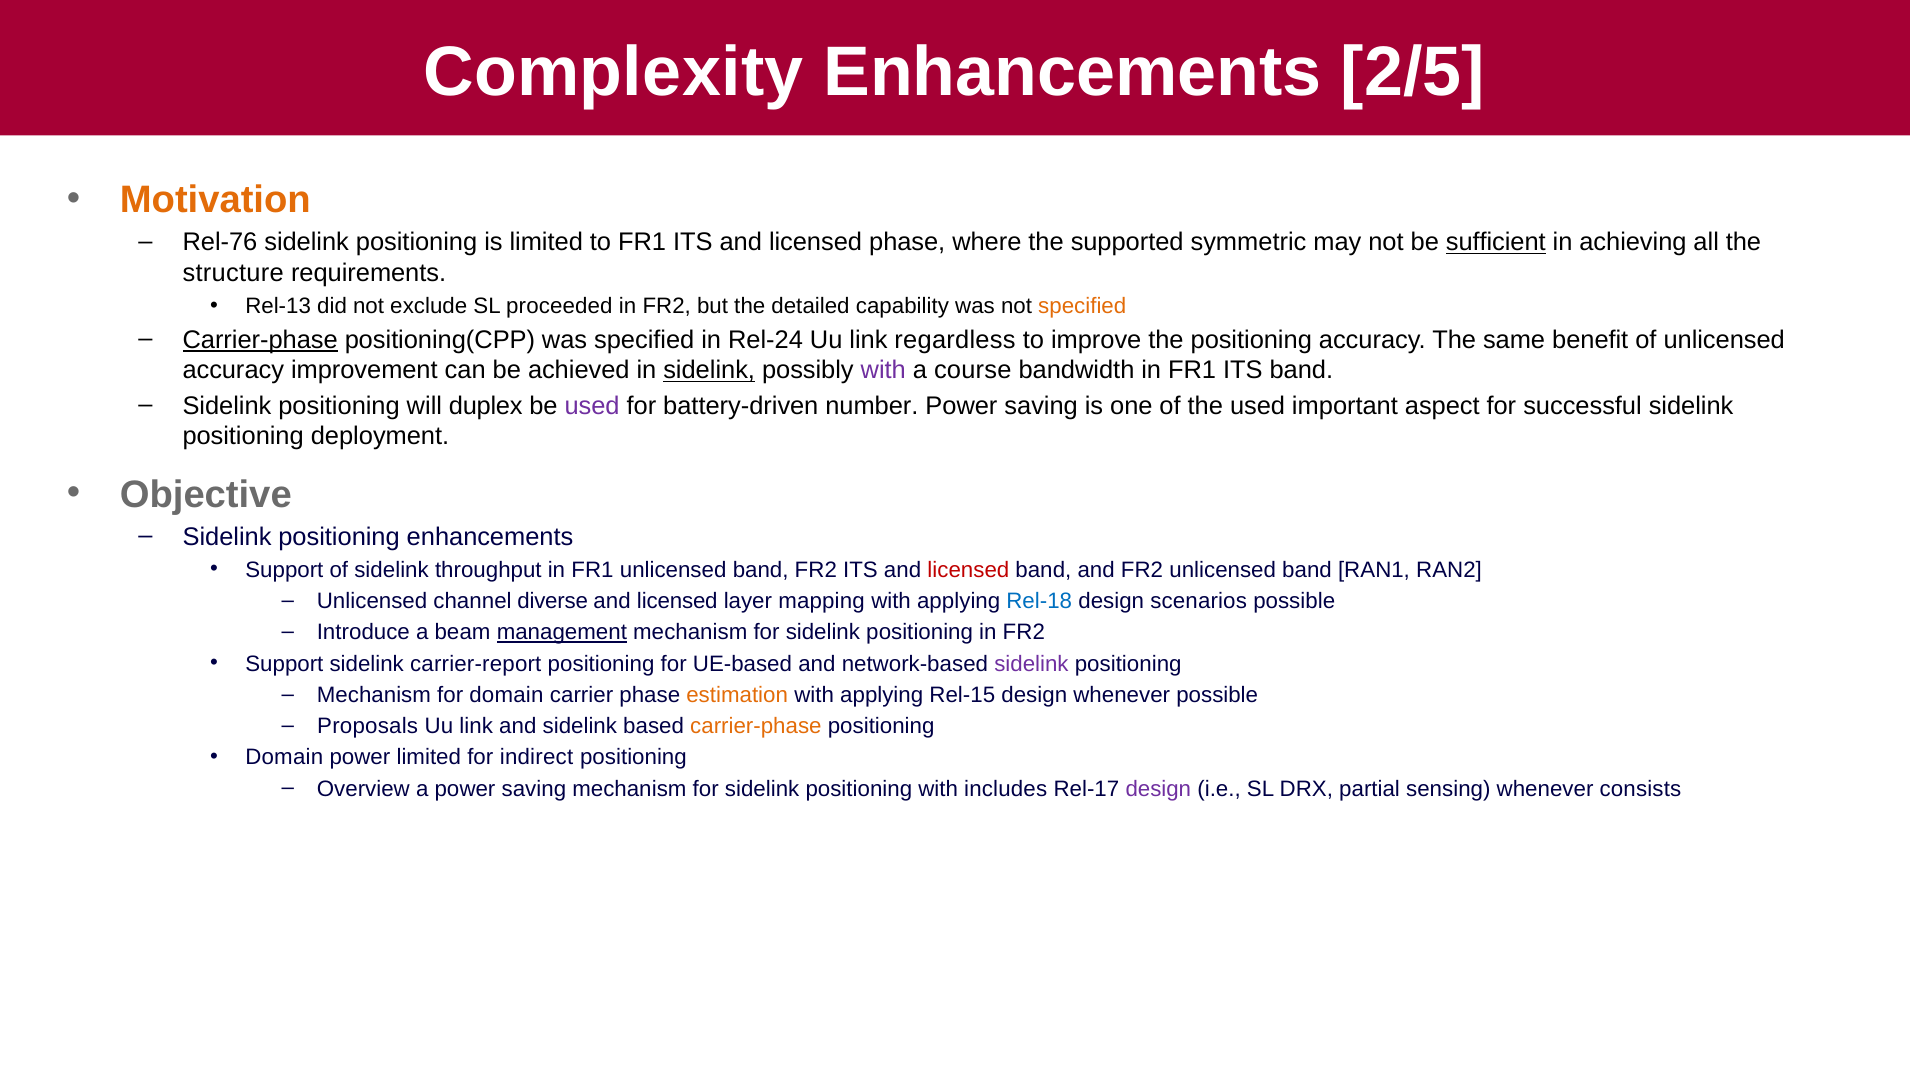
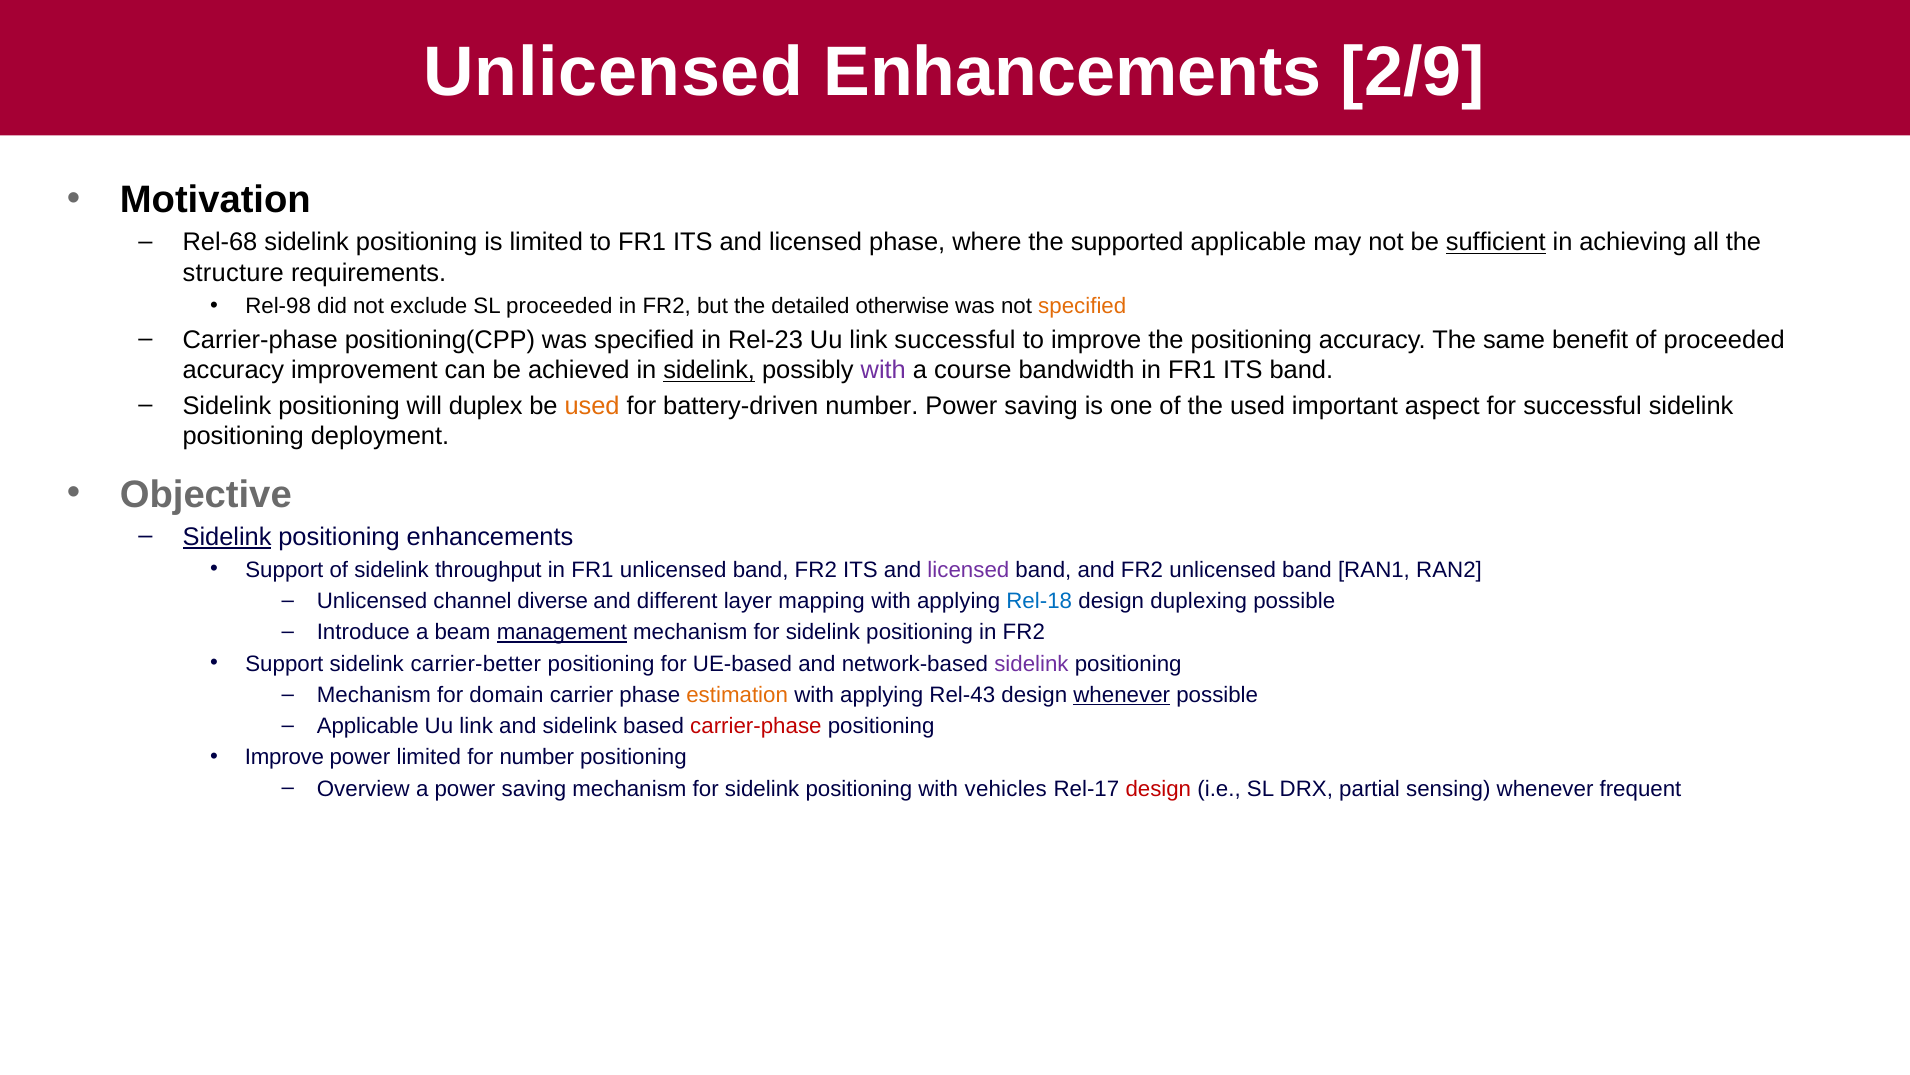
Complexity at (613, 73): Complexity -> Unlicensed
2/5: 2/5 -> 2/9
Motivation colour: orange -> black
Rel-76: Rel-76 -> Rel-68
supported symmetric: symmetric -> applicable
Rel-13: Rel-13 -> Rel-98
capability: capability -> otherwise
Carrier-phase at (260, 340) underline: present -> none
Rel-24: Rel-24 -> Rel-23
link regardless: regardless -> successful
of unlicensed: unlicensed -> proceeded
used at (592, 406) colour: purple -> orange
Sidelink at (227, 537) underline: none -> present
licensed at (968, 569) colour: red -> purple
licensed at (677, 601): licensed -> different
scenarios: scenarios -> duplexing
carrier-report: carrier-report -> carrier-better
Rel-15: Rel-15 -> Rel-43
whenever at (1122, 695) underline: none -> present
Proposals at (368, 726): Proposals -> Applicable
carrier-phase at (756, 726) colour: orange -> red
Domain at (284, 757): Domain -> Improve
for indirect: indirect -> number
includes: includes -> vehicles
design at (1158, 788) colour: purple -> red
consists: consists -> frequent
